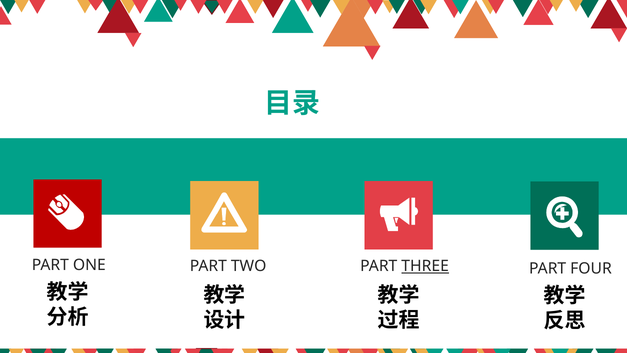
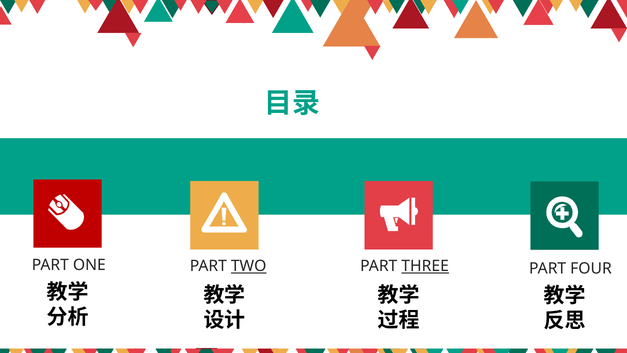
TWO underline: none -> present
